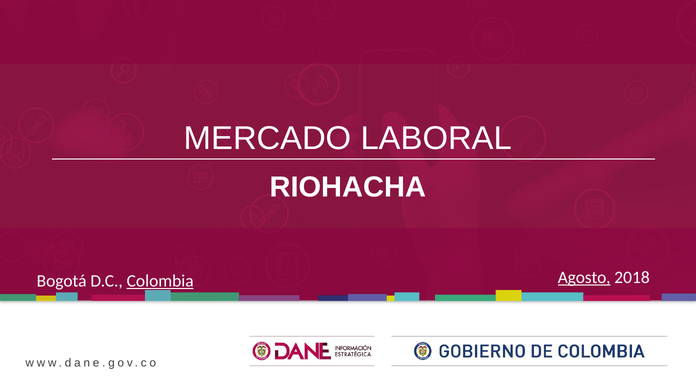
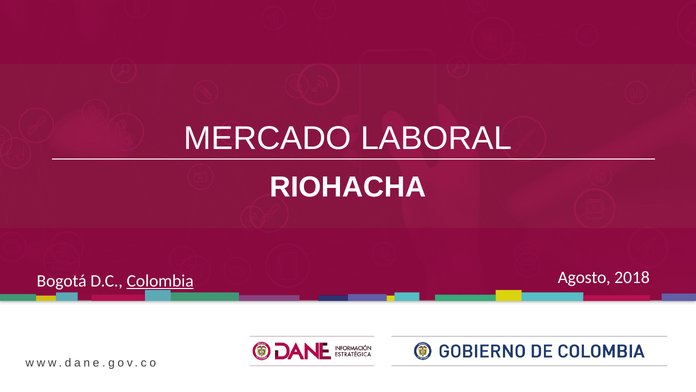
Agosto underline: present -> none
